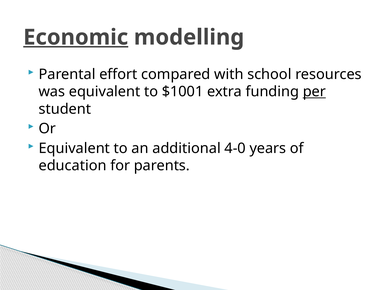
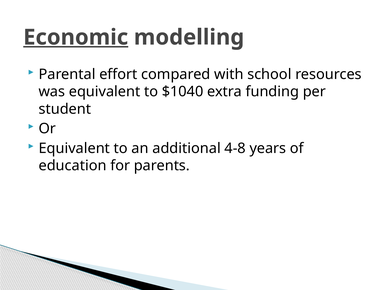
$1001: $1001 -> $1040
per underline: present -> none
4-0: 4-0 -> 4-8
